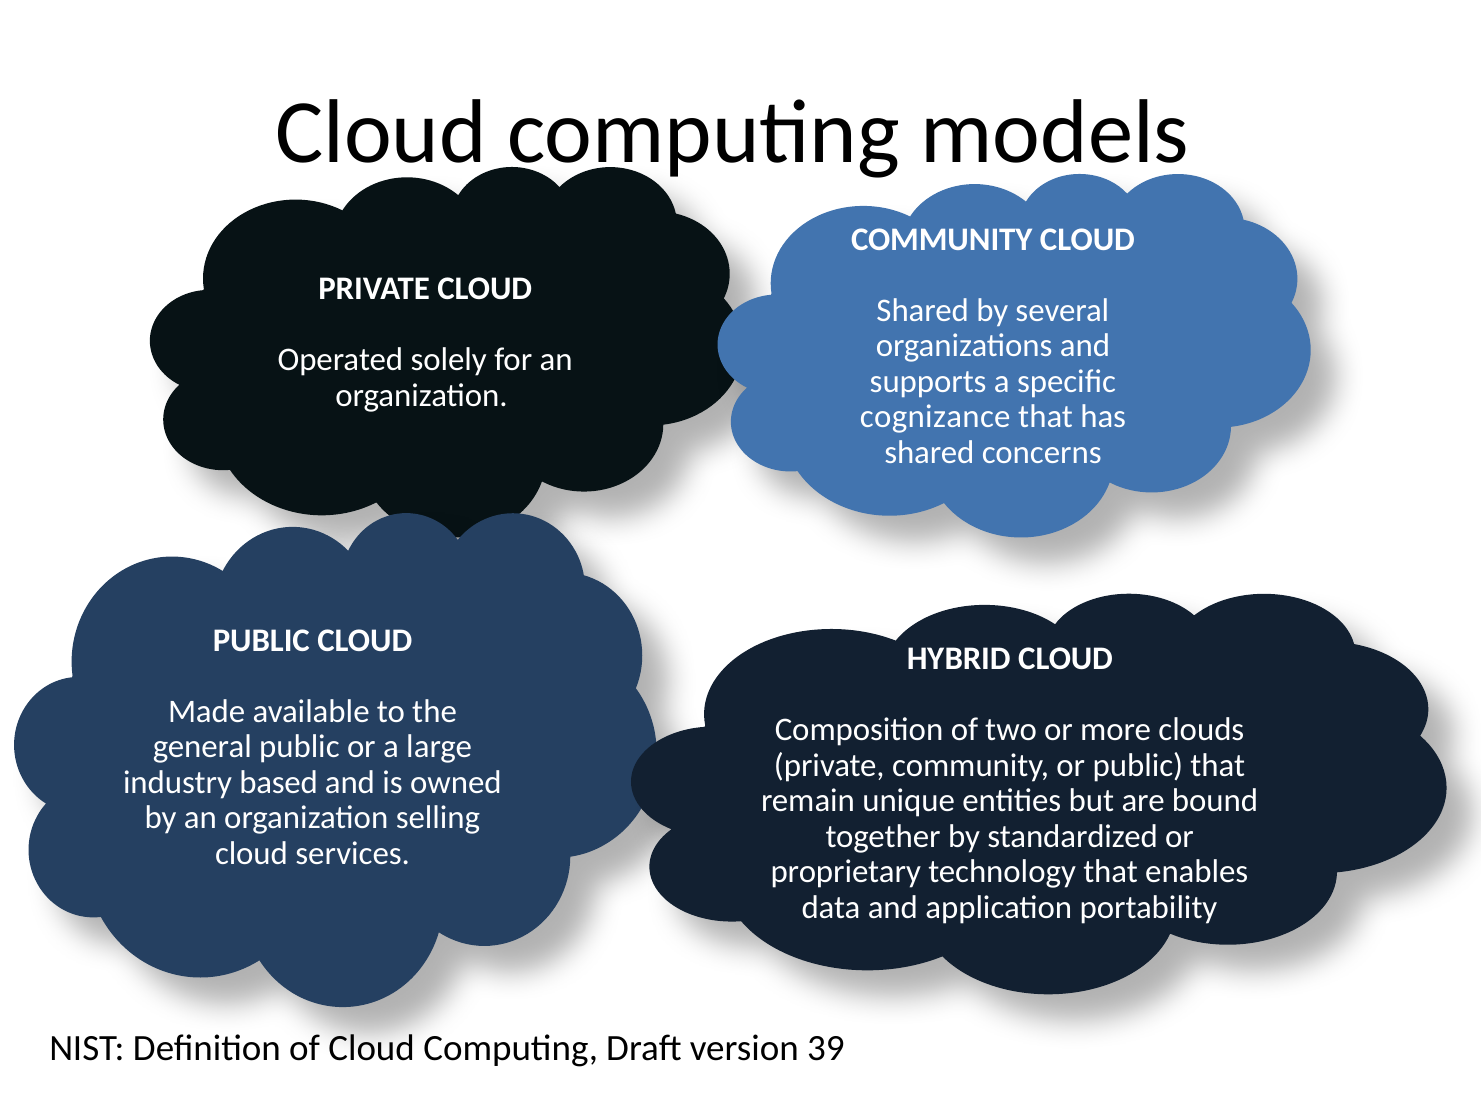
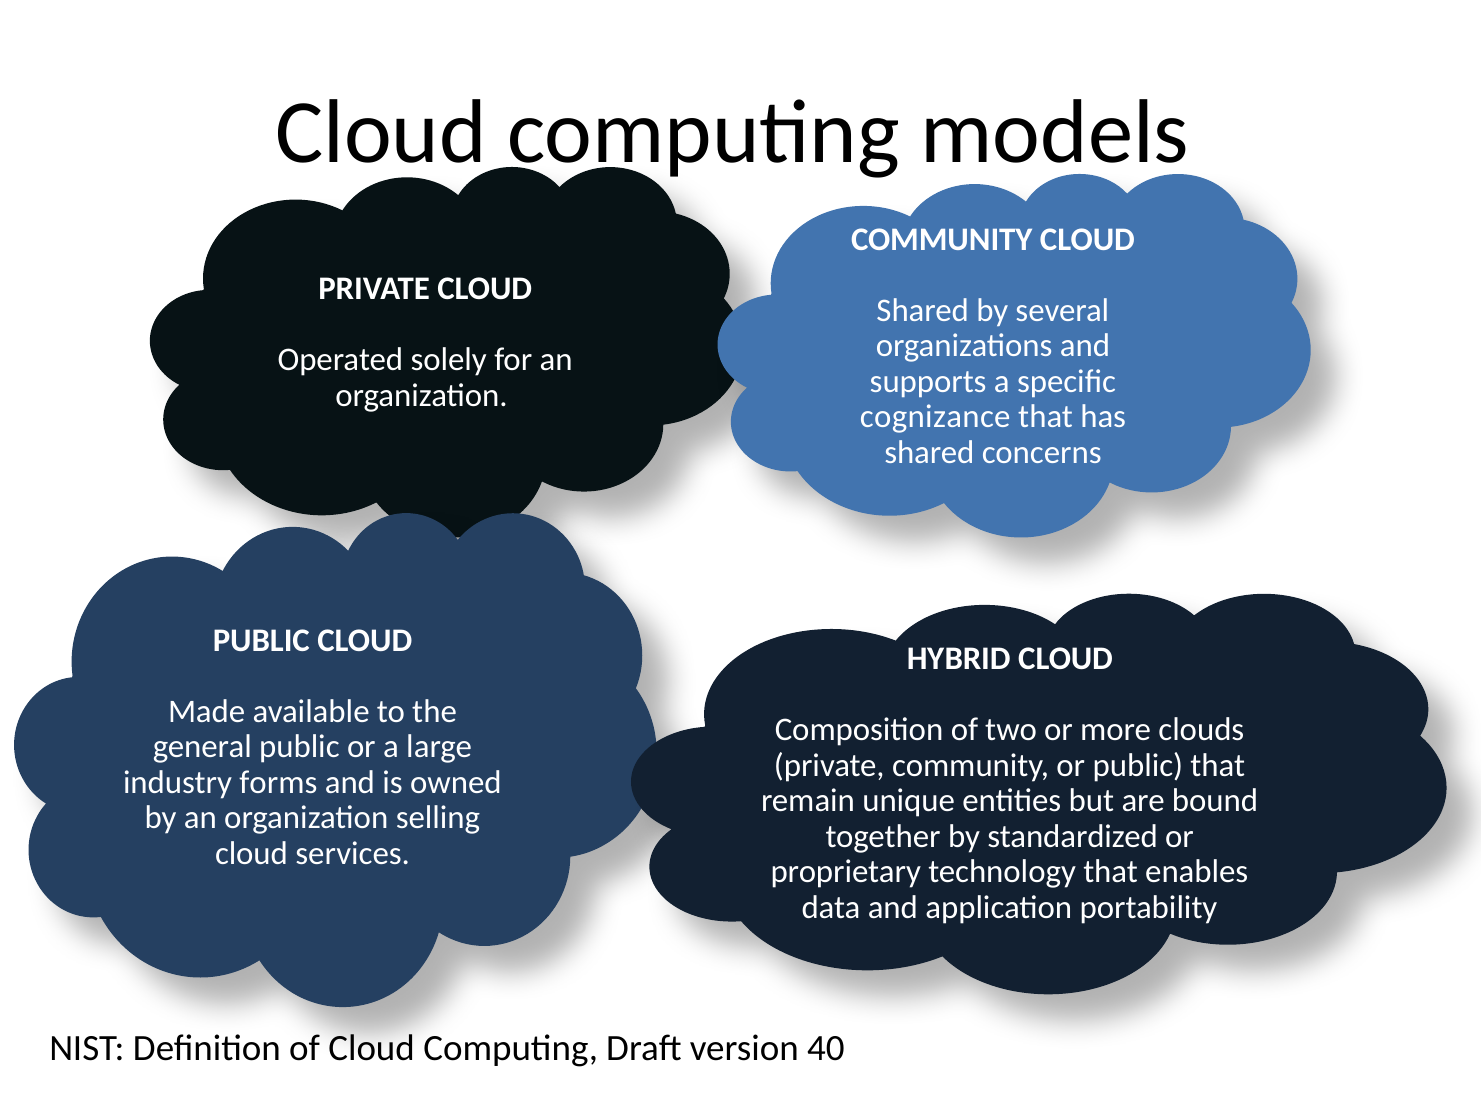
based: based -> forms
39: 39 -> 40
